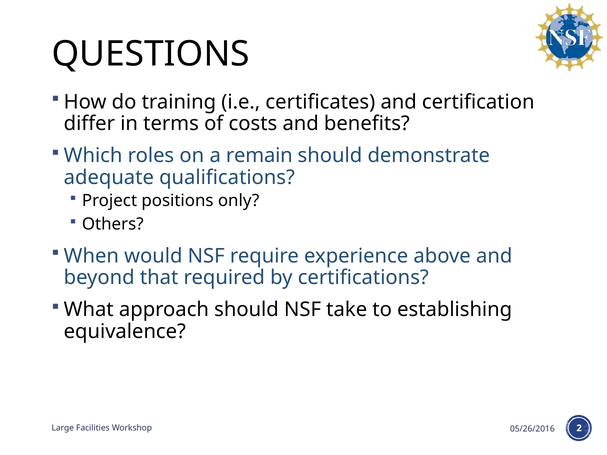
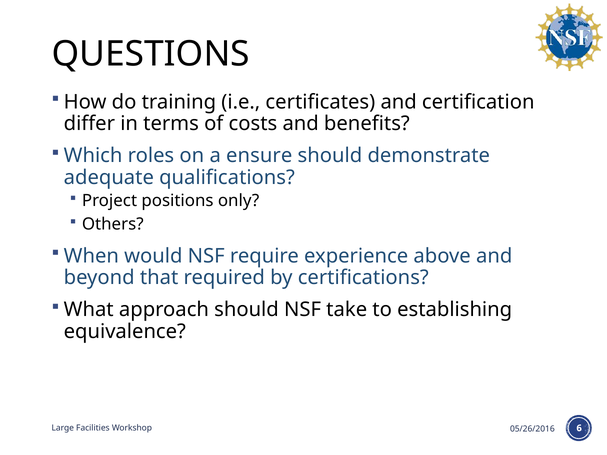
remain: remain -> ensure
2: 2 -> 6
